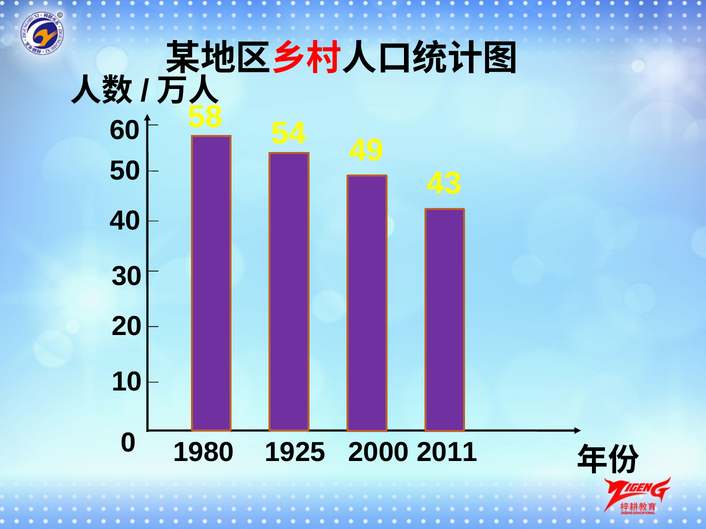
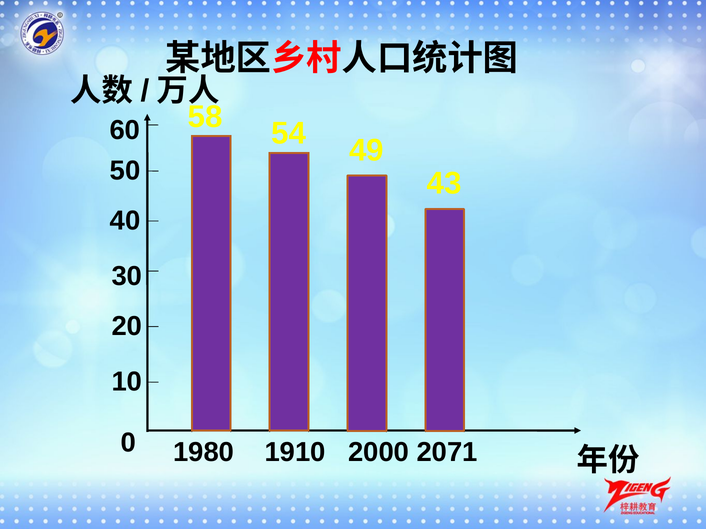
1925: 1925 -> 1910
2011: 2011 -> 2071
